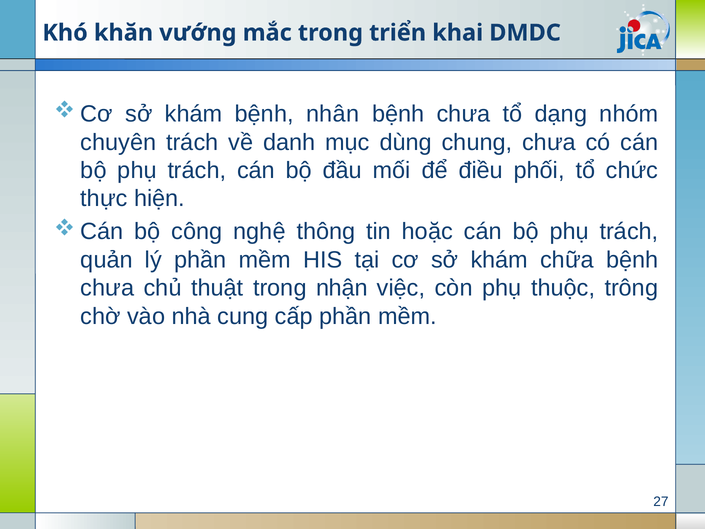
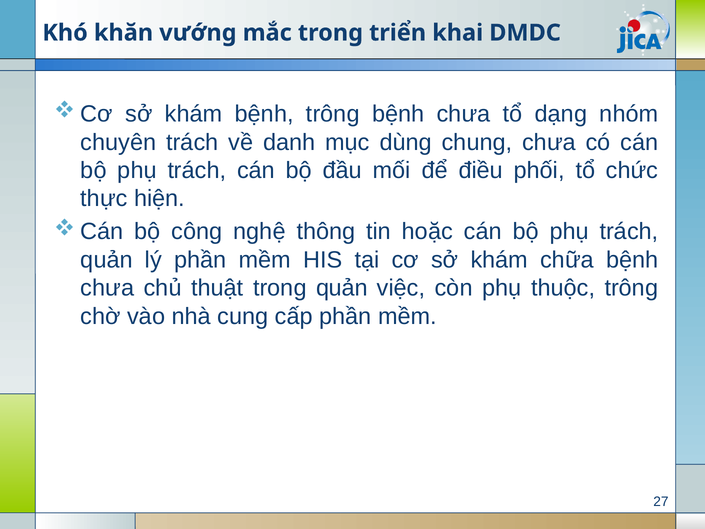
bệnh nhân: nhân -> trông
trong nhận: nhận -> quản
